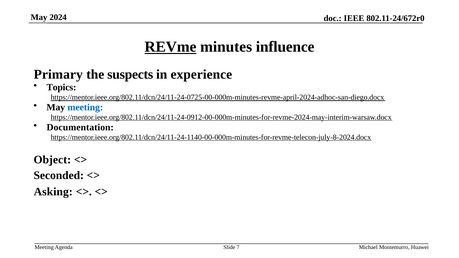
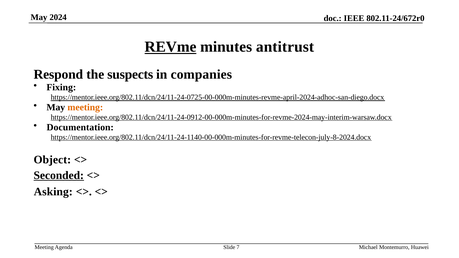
influence: influence -> antitrust
Primary: Primary -> Respond
experience: experience -> companies
Topics: Topics -> Fixing
meeting at (85, 107) colour: blue -> orange
Seconded underline: none -> present
